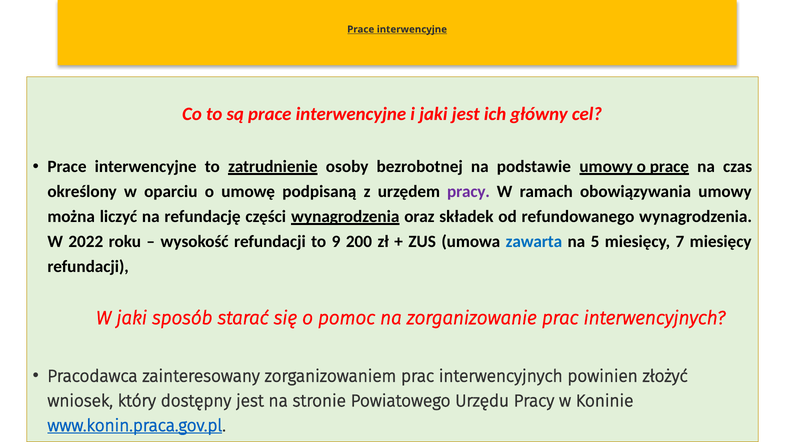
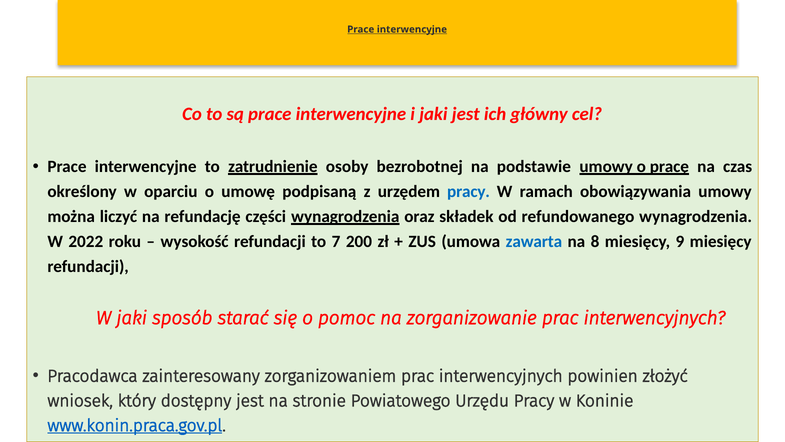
pracy at (469, 192) colour: purple -> blue
9: 9 -> 7
5: 5 -> 8
7: 7 -> 9
